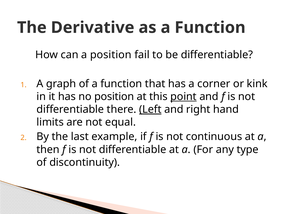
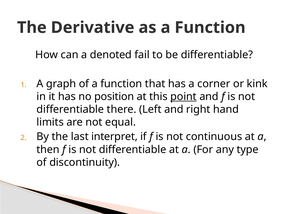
a position: position -> denoted
Left underline: present -> none
example: example -> interpret
